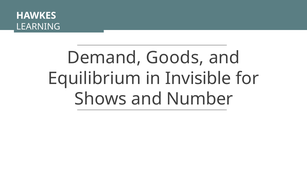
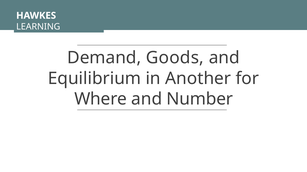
Invisible: Invisible -> Another
Shows: Shows -> Where
